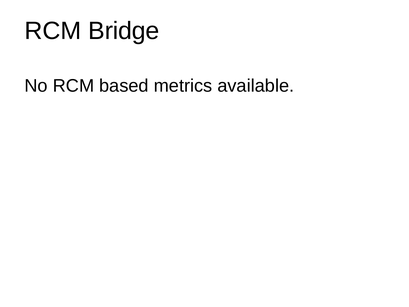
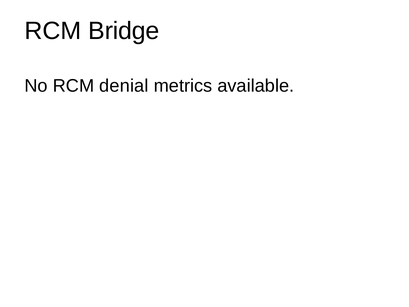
based: based -> denial
